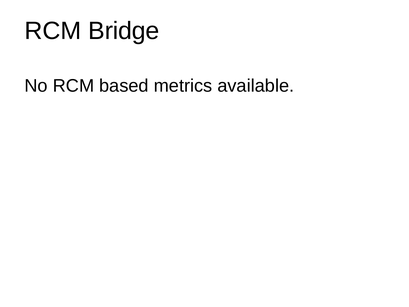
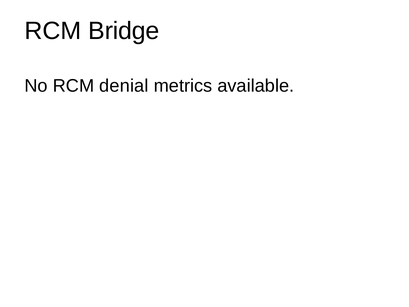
based: based -> denial
